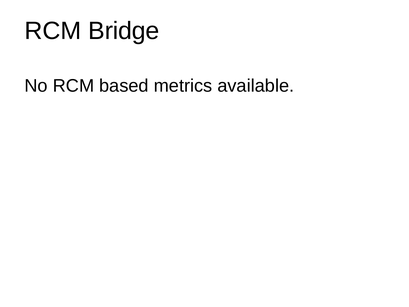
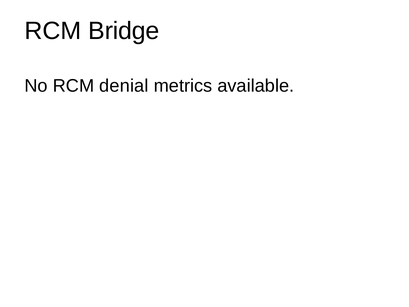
based: based -> denial
